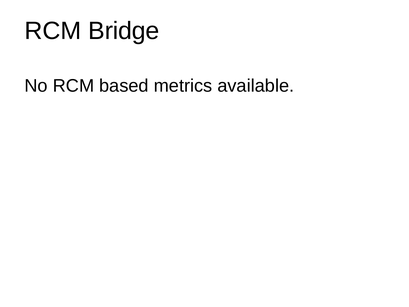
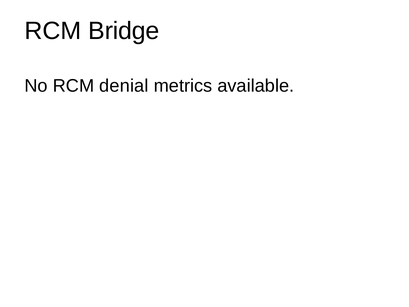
based: based -> denial
